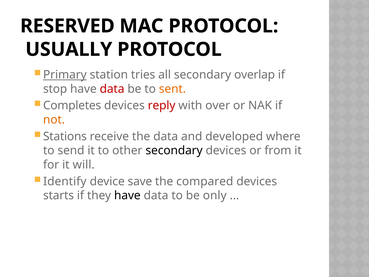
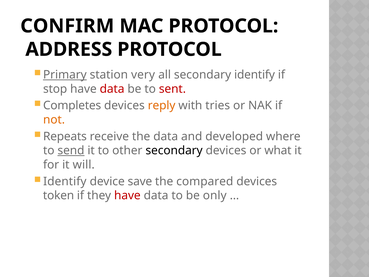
RESERVED: RESERVED -> CONFIRM
USUALLY: USUALLY -> ADDRESS
tries: tries -> very
secondary overlap: overlap -> identify
sent colour: orange -> red
reply colour: red -> orange
over: over -> tries
Stations: Stations -> Repeats
send underline: none -> present
from: from -> what
starts: starts -> token
have at (127, 195) colour: black -> red
